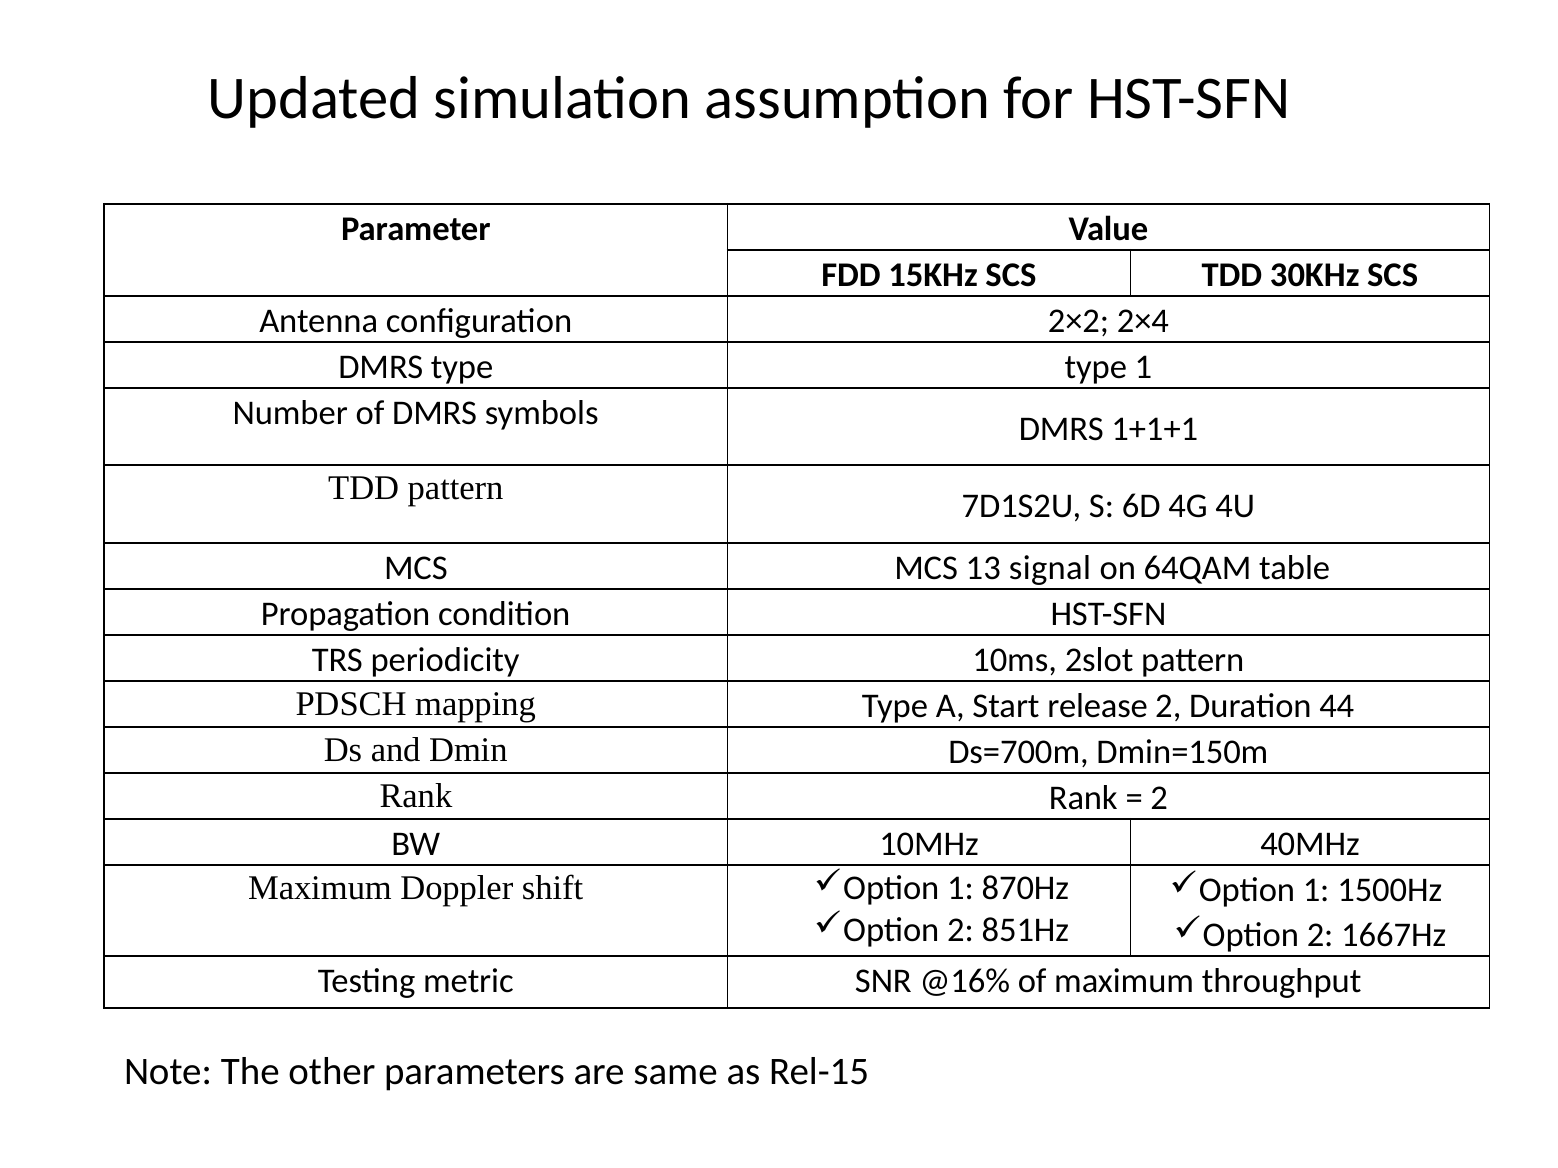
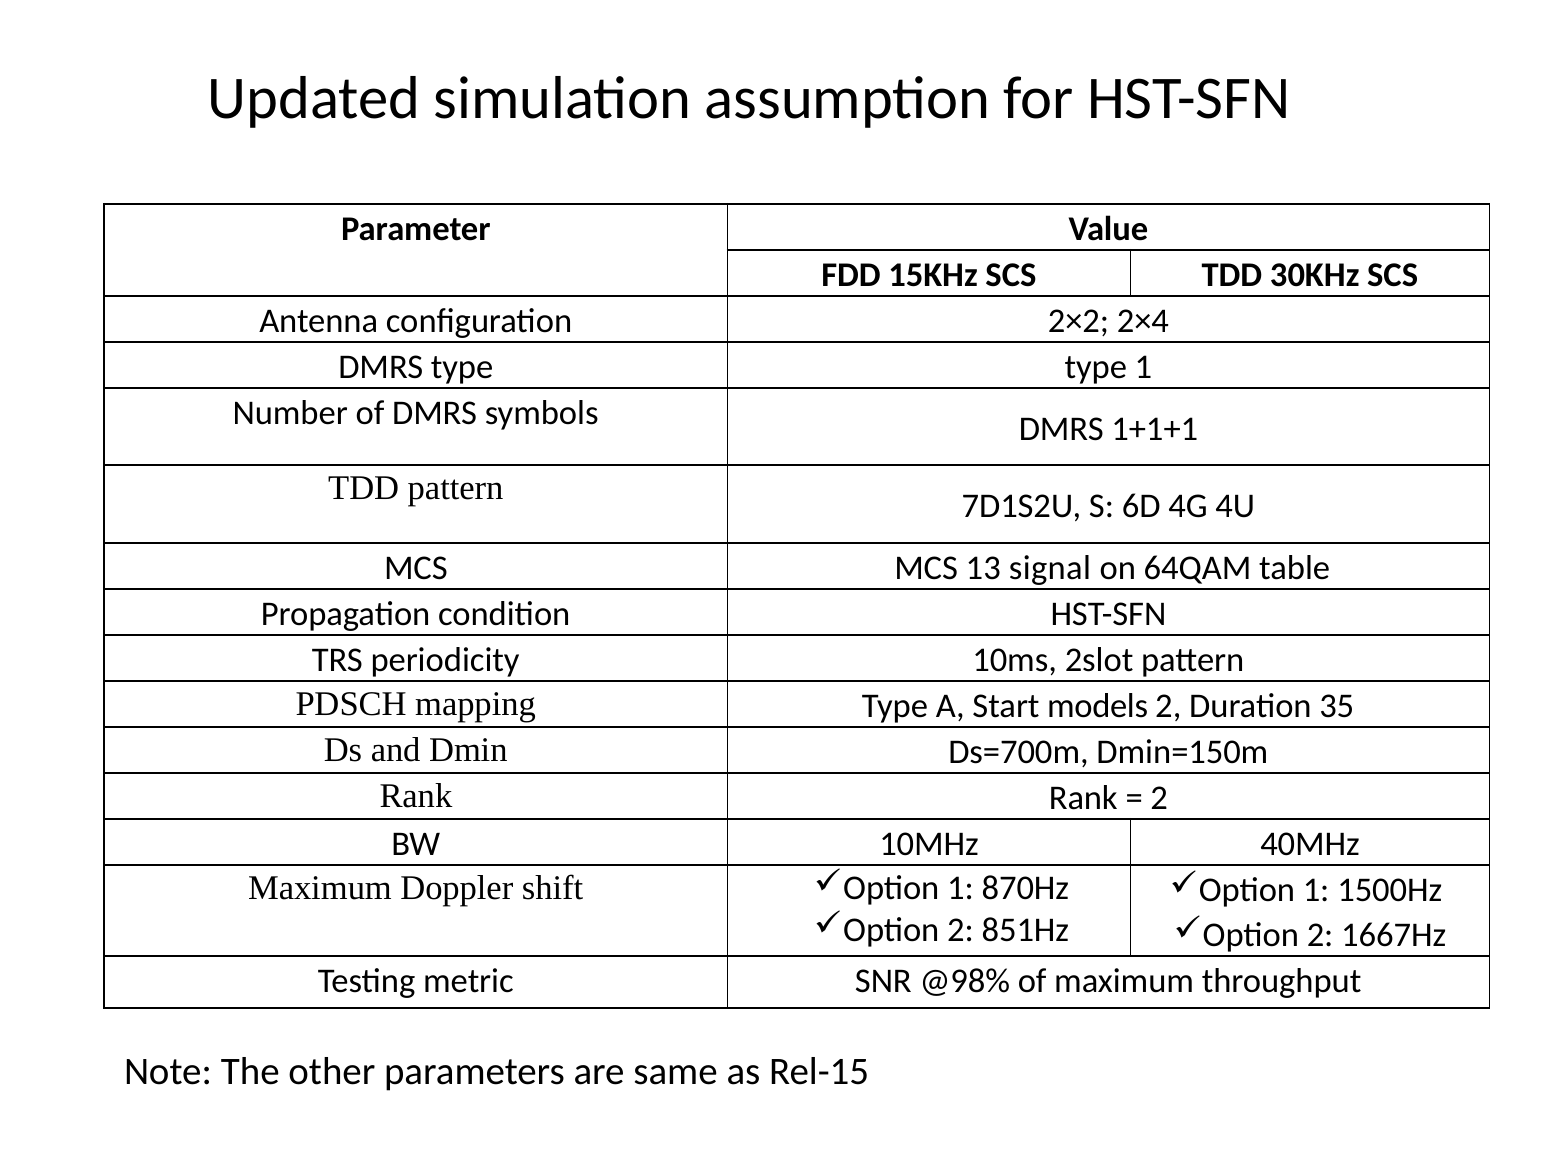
release: release -> models
44: 44 -> 35
@16%: @16% -> @98%
